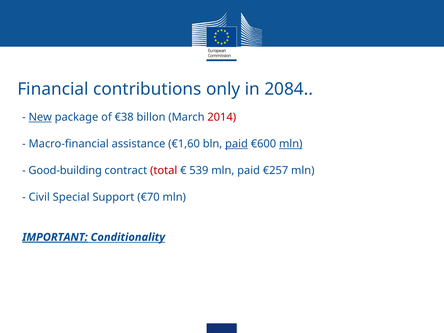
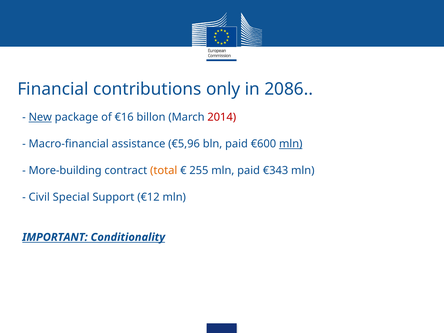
2084: 2084 -> 2086
€38: €38 -> €16
€1,60: €1,60 -> €5,96
paid at (236, 144) underline: present -> none
Good-building: Good-building -> More-building
total colour: red -> orange
539: 539 -> 255
€257: €257 -> €343
€70: €70 -> €12
IMPORTANT underline: present -> none
